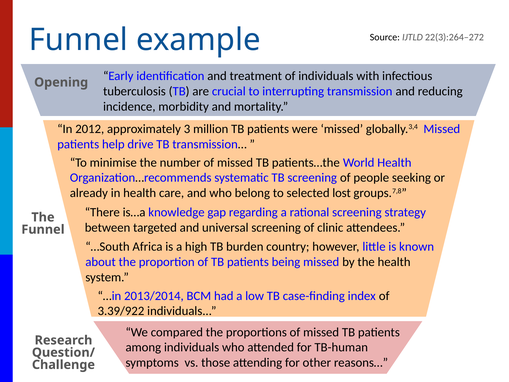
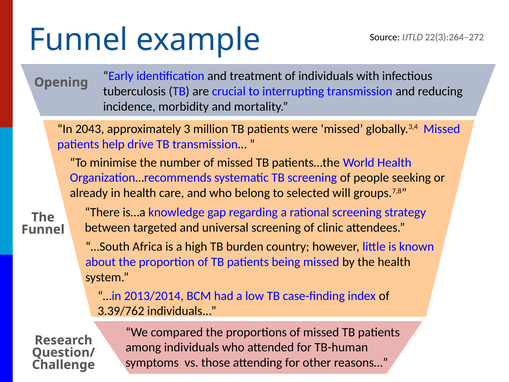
2012: 2012 -> 2043
lost: lost -> will
3.39/922: 3.39/922 -> 3.39/762
